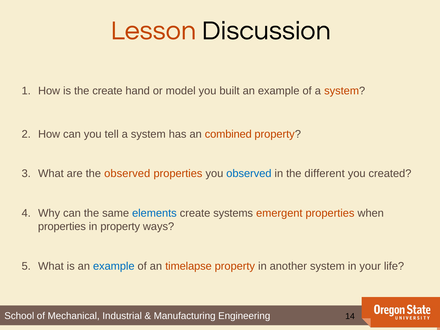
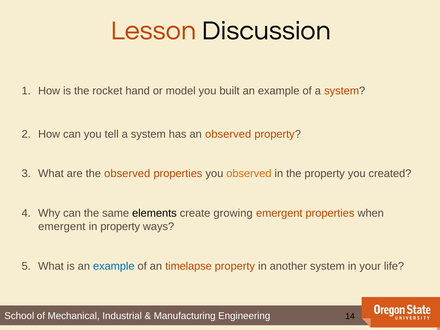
the create: create -> rocket
an combined: combined -> observed
observed at (249, 174) colour: blue -> orange
the different: different -> property
elements colour: blue -> black
systems: systems -> growing
properties at (62, 226): properties -> emergent
